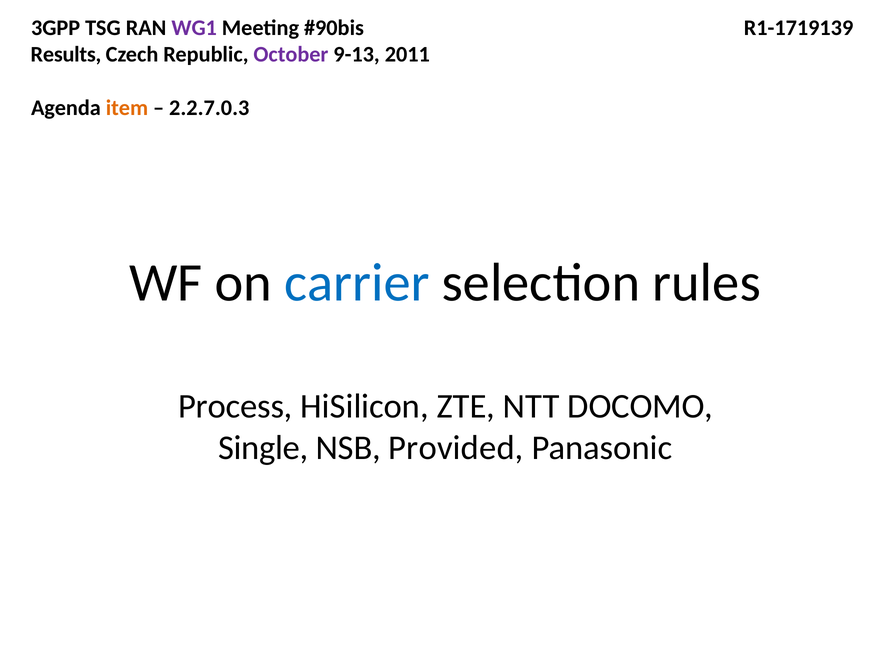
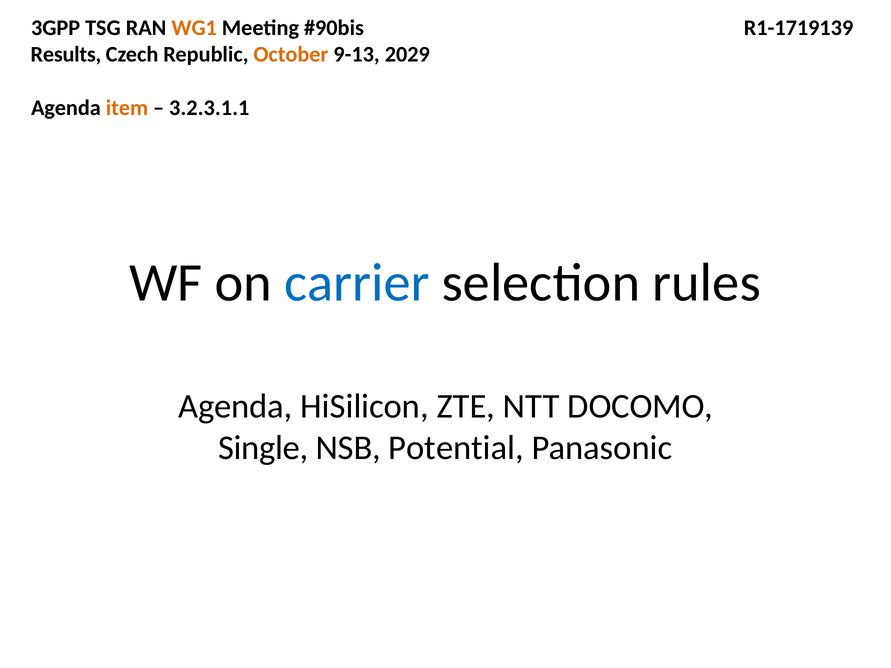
WG1 colour: purple -> orange
October colour: purple -> orange
2011: 2011 -> 2029
2.2.7.0.3: 2.2.7.0.3 -> 3.2.3.1.1
Process at (235, 406): Process -> Agenda
Provided: Provided -> Potential
